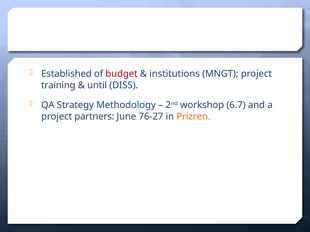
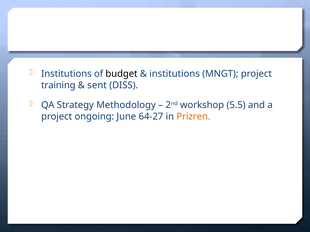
Established at (66, 74): Established -> Institutions
budget colour: red -> black
until: until -> sent
6.7: 6.7 -> 5.5
partners: partners -> ongoing
76-27: 76-27 -> 64-27
